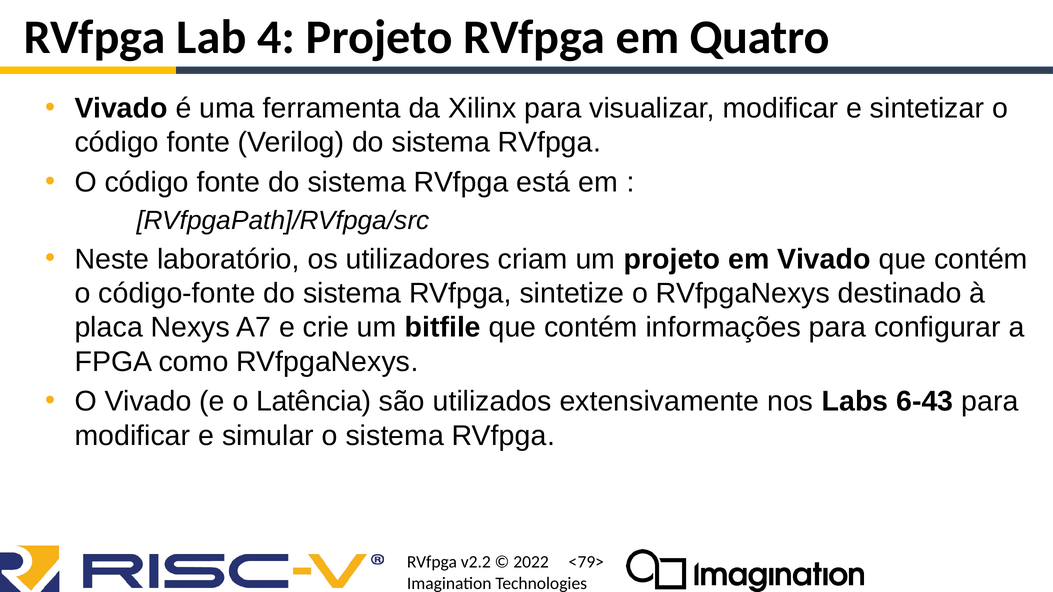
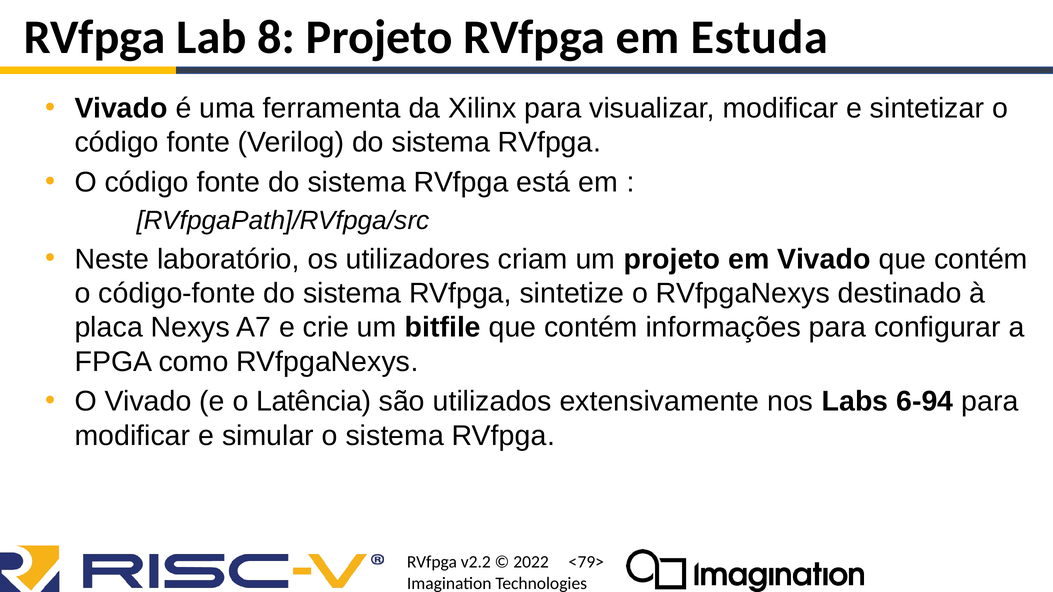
4: 4 -> 8
Quatro: Quatro -> Estuda
6-43: 6-43 -> 6-94
